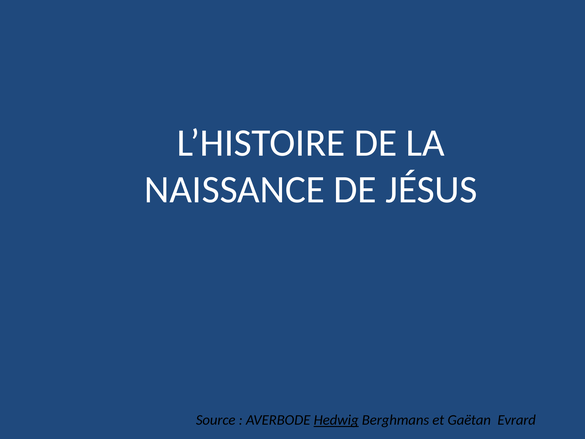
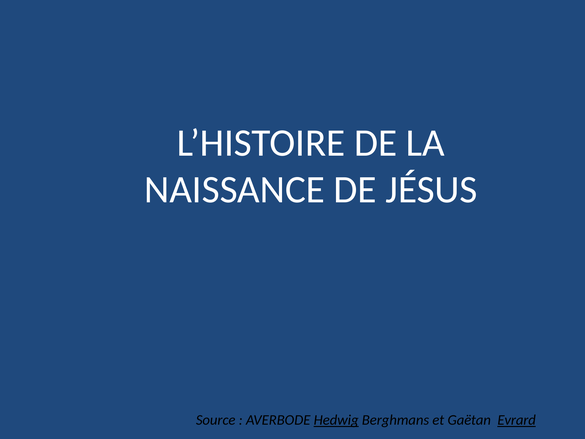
Evrard underline: none -> present
